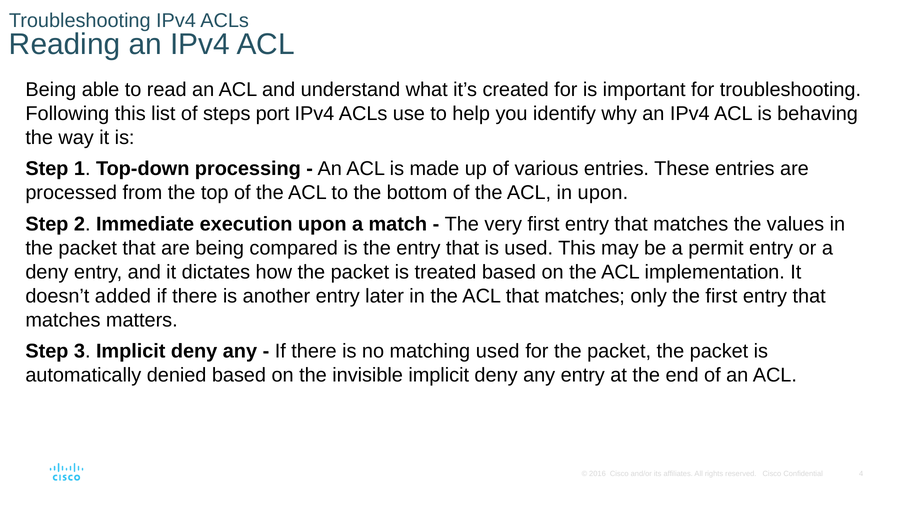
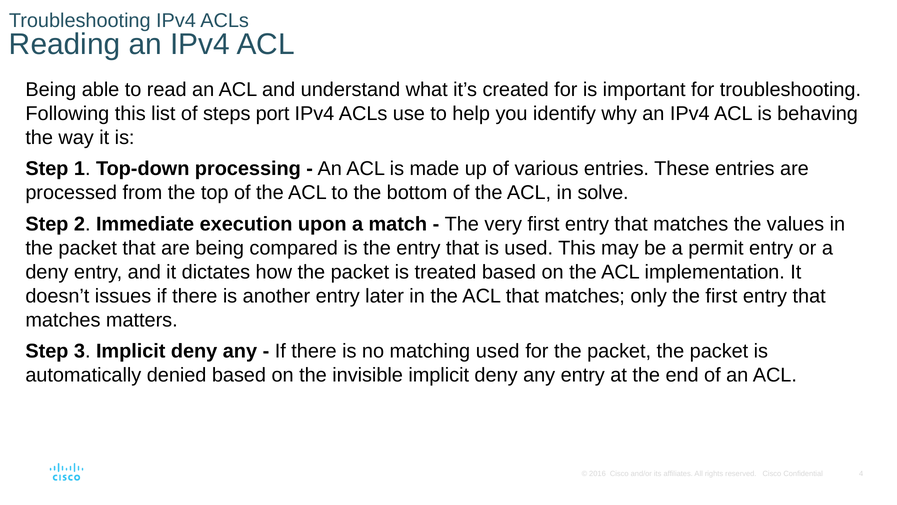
in upon: upon -> solve
added: added -> issues
